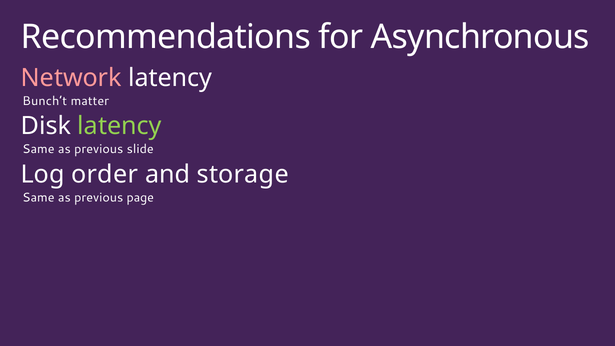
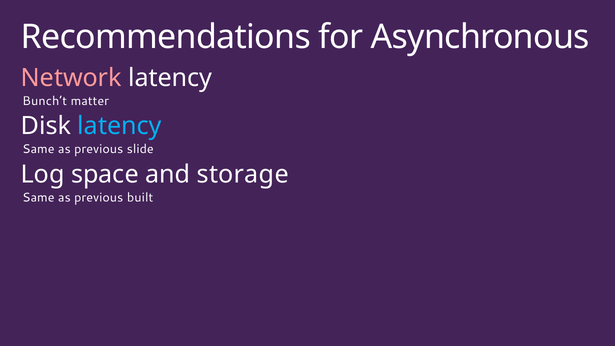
latency at (120, 126) colour: light green -> light blue
order: order -> space
page: page -> built
